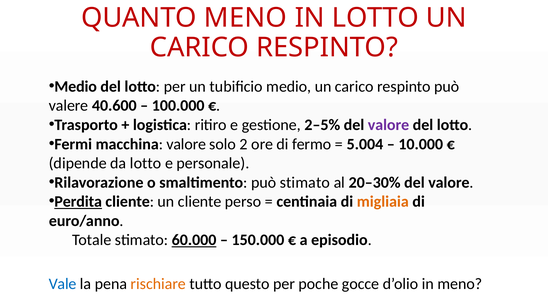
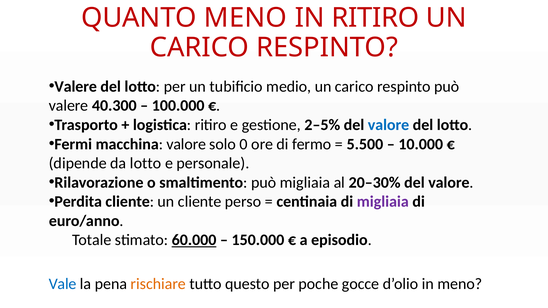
IN LOTTO: LOTTO -> RITIRO
Medio at (76, 87): Medio -> Valere
40.600: 40.600 -> 40.300
valore at (388, 125) colour: purple -> blue
2: 2 -> 0
5.004: 5.004 -> 5.500
può stimato: stimato -> migliaia
Perdita underline: present -> none
migliaia at (383, 202) colour: orange -> purple
